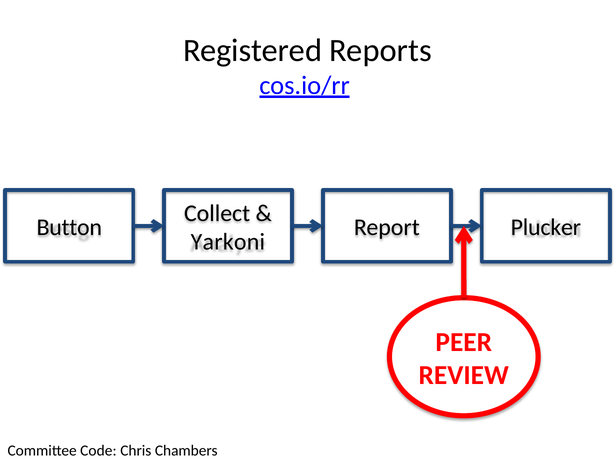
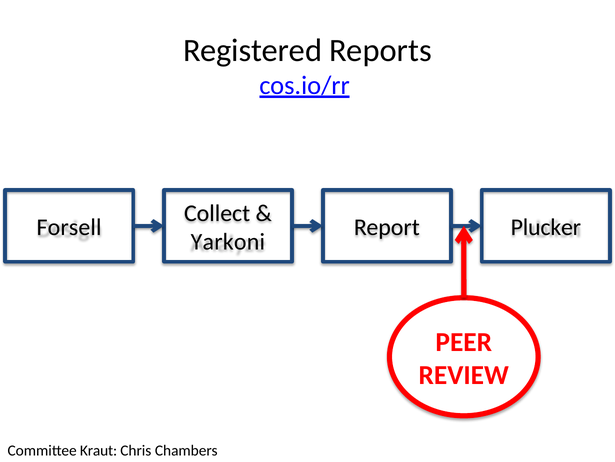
Button: Button -> Forsell
Code: Code -> Kraut
